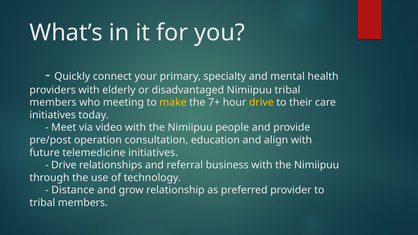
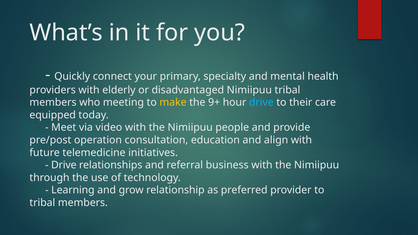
7+: 7+ -> 9+
drive at (261, 102) colour: yellow -> light blue
initiatives at (53, 115): initiatives -> equipped
Distance: Distance -> Learning
